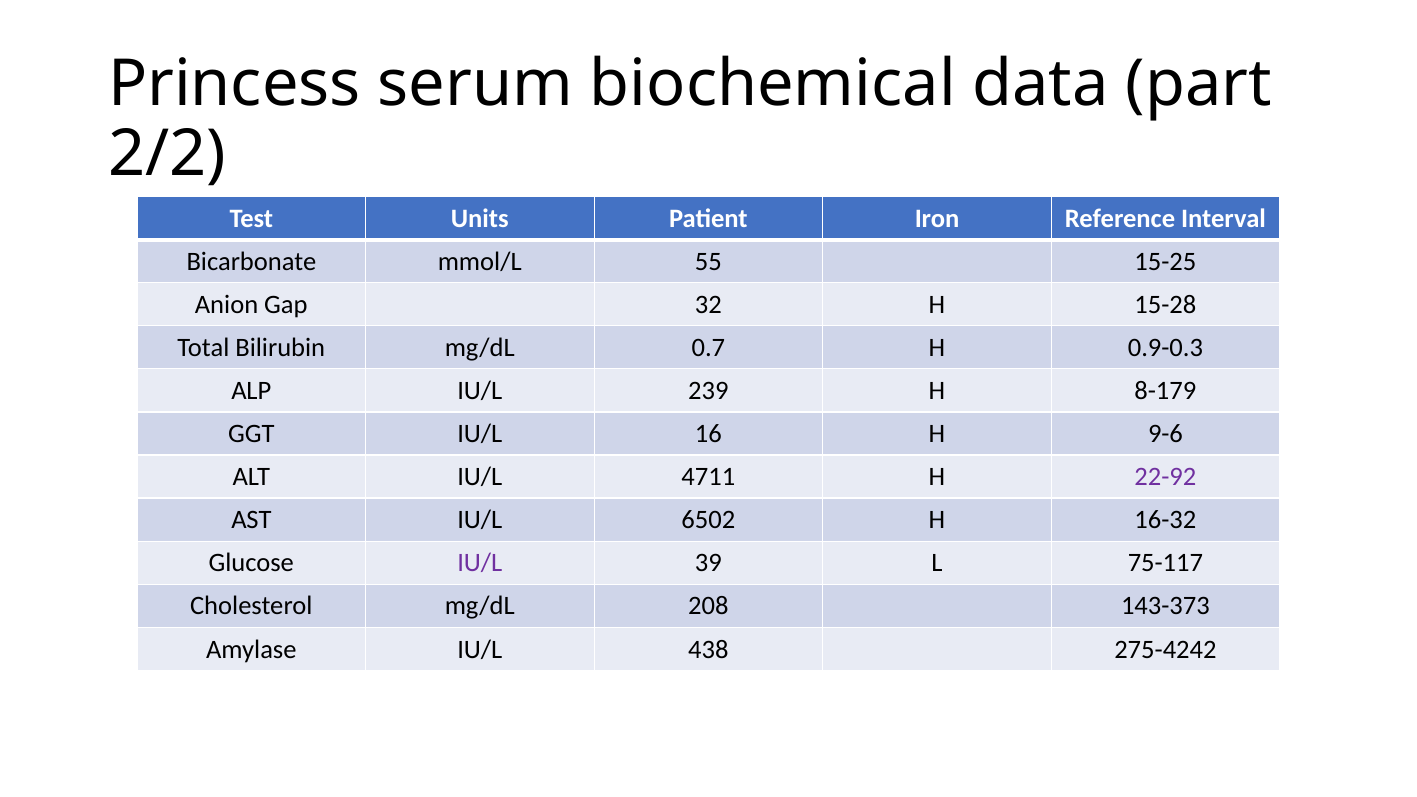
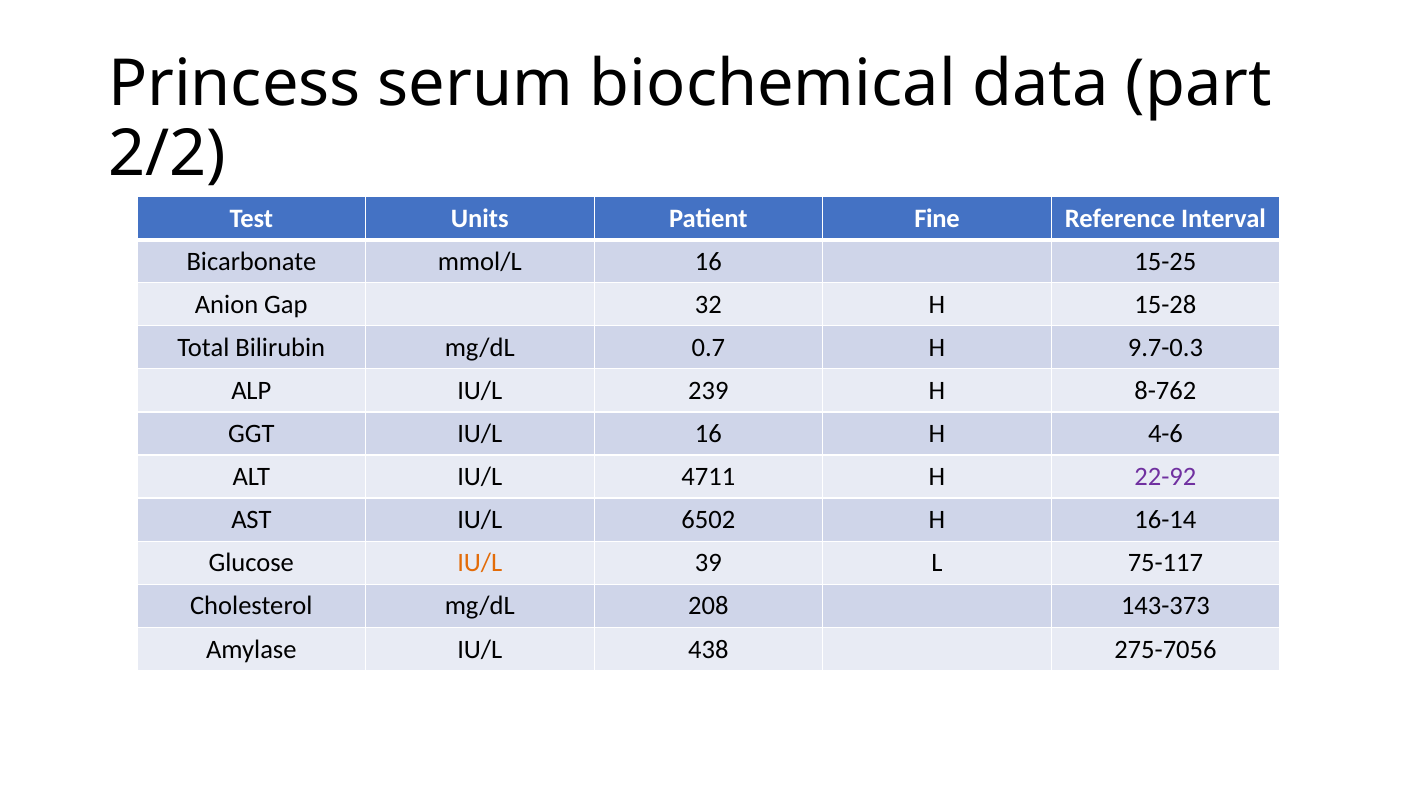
Iron: Iron -> Fine
mmol/L 55: 55 -> 16
0.9-0.3: 0.9-0.3 -> 9.7-0.3
8-179: 8-179 -> 8-762
9-6: 9-6 -> 4-6
16-32: 16-32 -> 16-14
IU/L at (480, 563) colour: purple -> orange
275-4242: 275-4242 -> 275-7056
